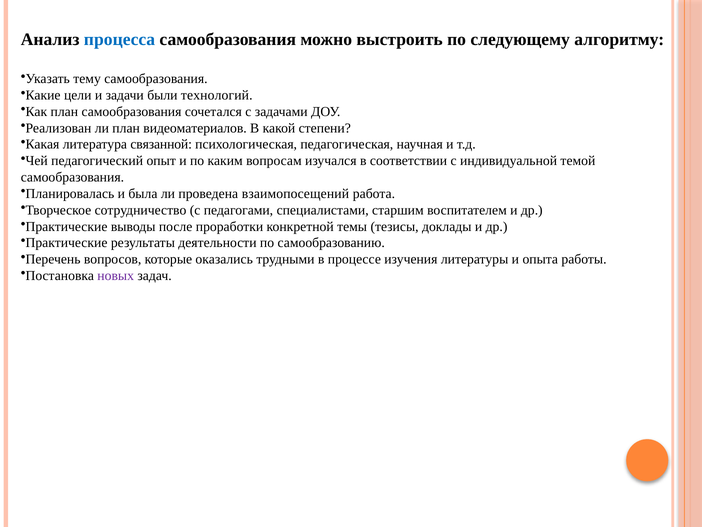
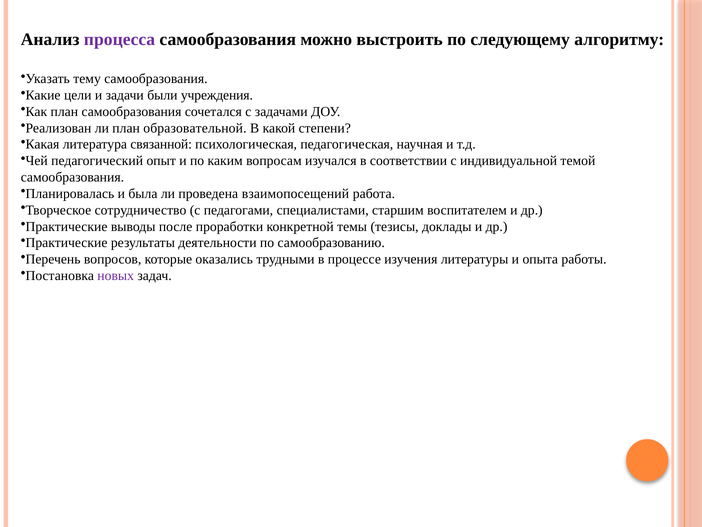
процесса colour: blue -> purple
технологий: технологий -> учреждения
видеоматериалов: видеоматериалов -> образовательной
